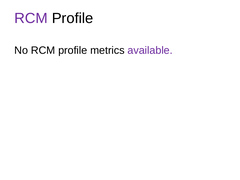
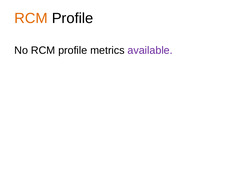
RCM at (31, 18) colour: purple -> orange
